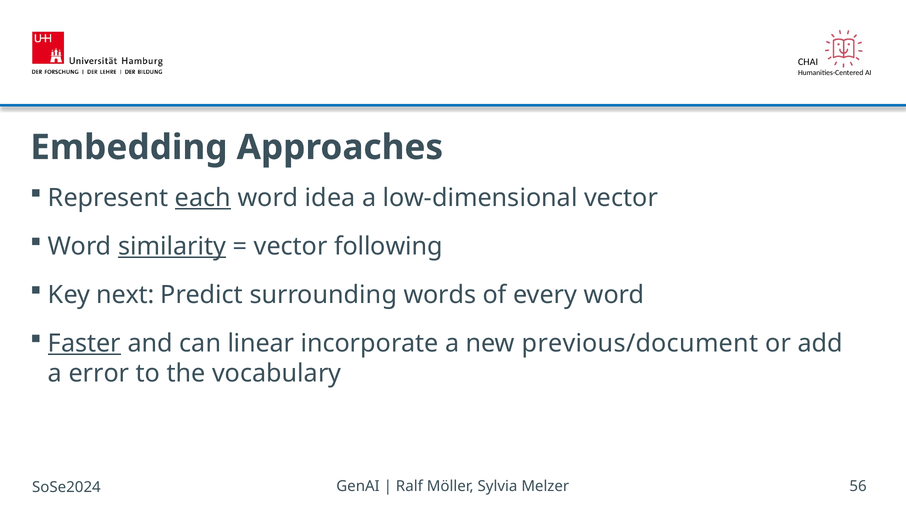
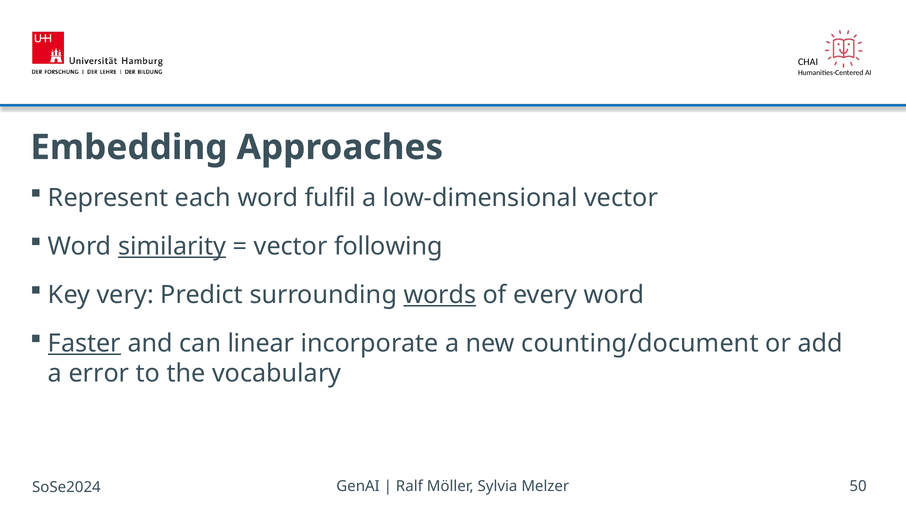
each underline: present -> none
idea: idea -> fulfil
next: next -> very
words underline: none -> present
previous/document: previous/document -> counting/document
56: 56 -> 50
